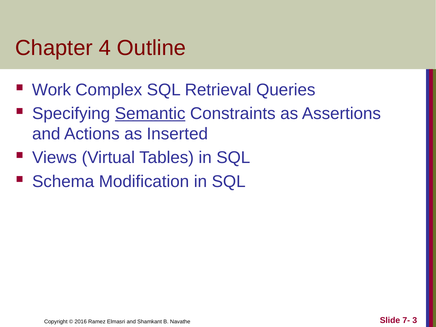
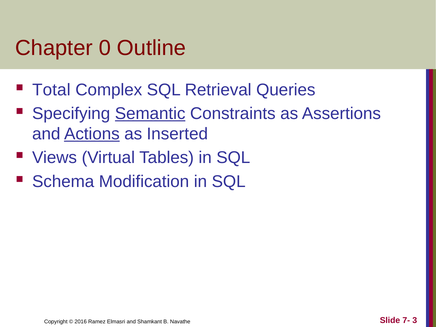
4: 4 -> 0
Work: Work -> Total
Actions underline: none -> present
